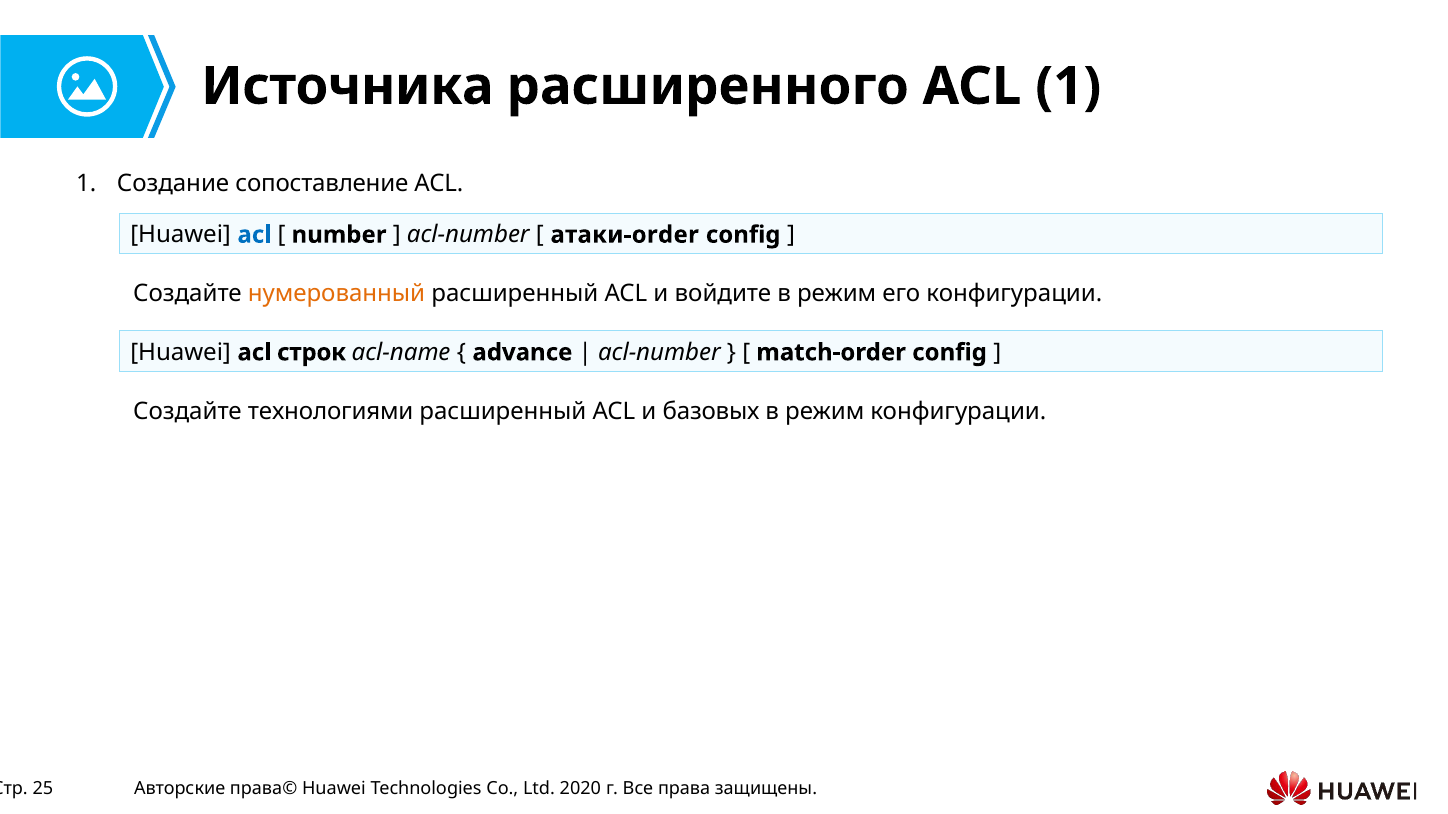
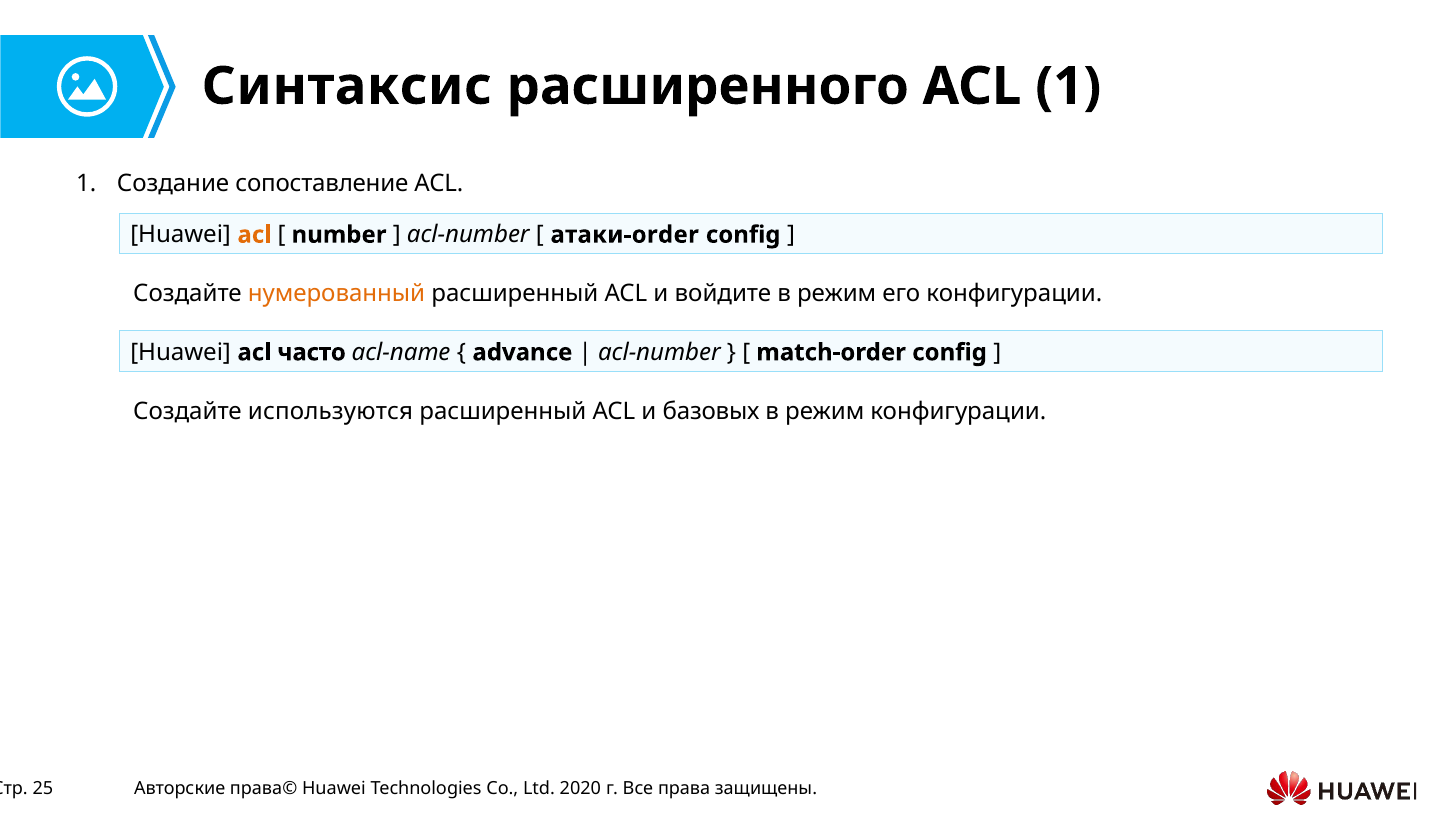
Источника: Источника -> Синтаксис
acl at (254, 235) colour: blue -> orange
строк: строк -> часто
технологиями: технологиями -> используются
